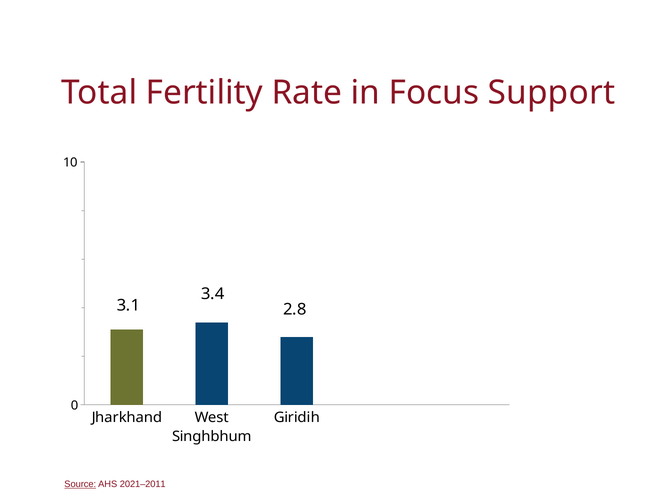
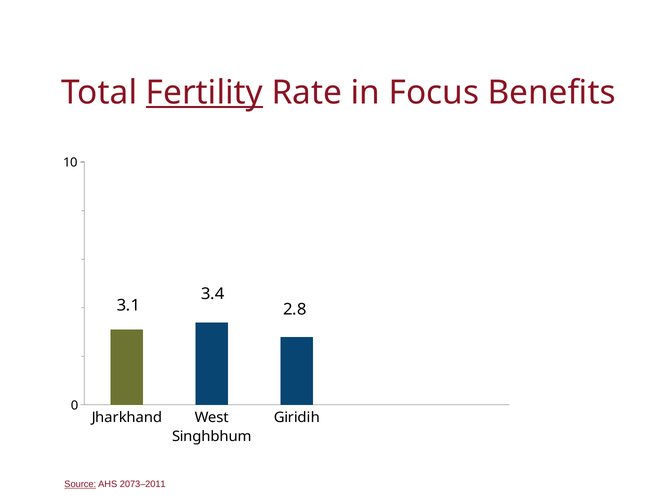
Fertility underline: none -> present
Support: Support -> Benefits
2021–2011: 2021–2011 -> 2073–2011
